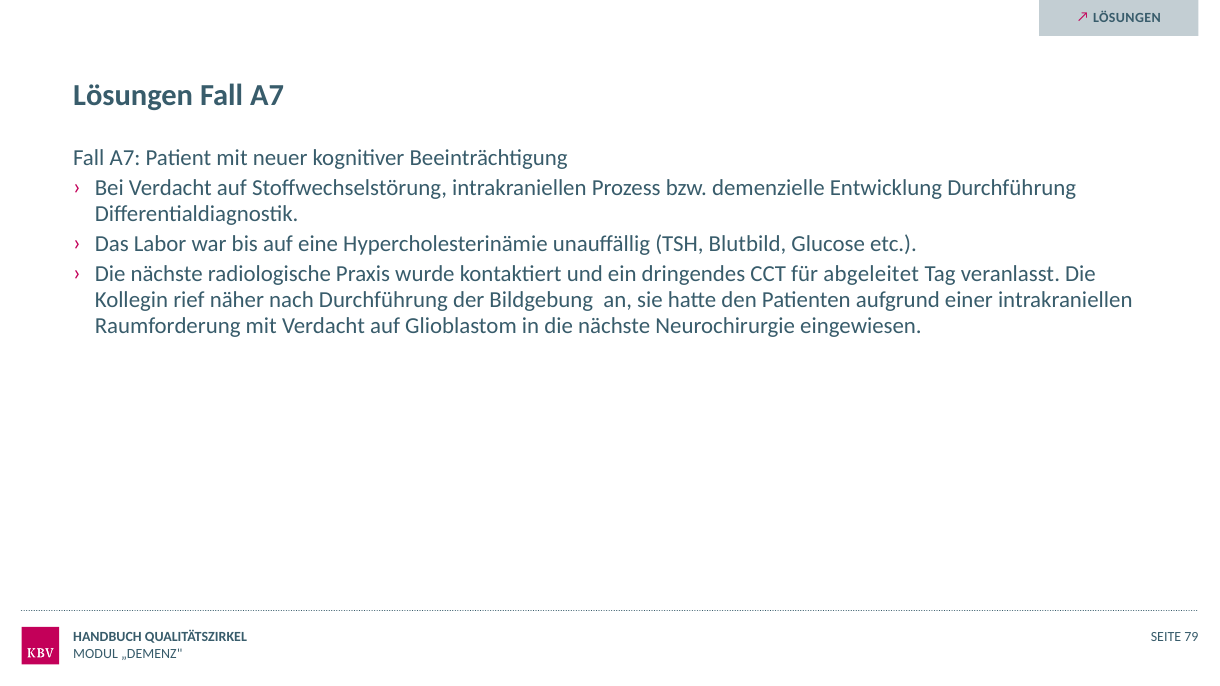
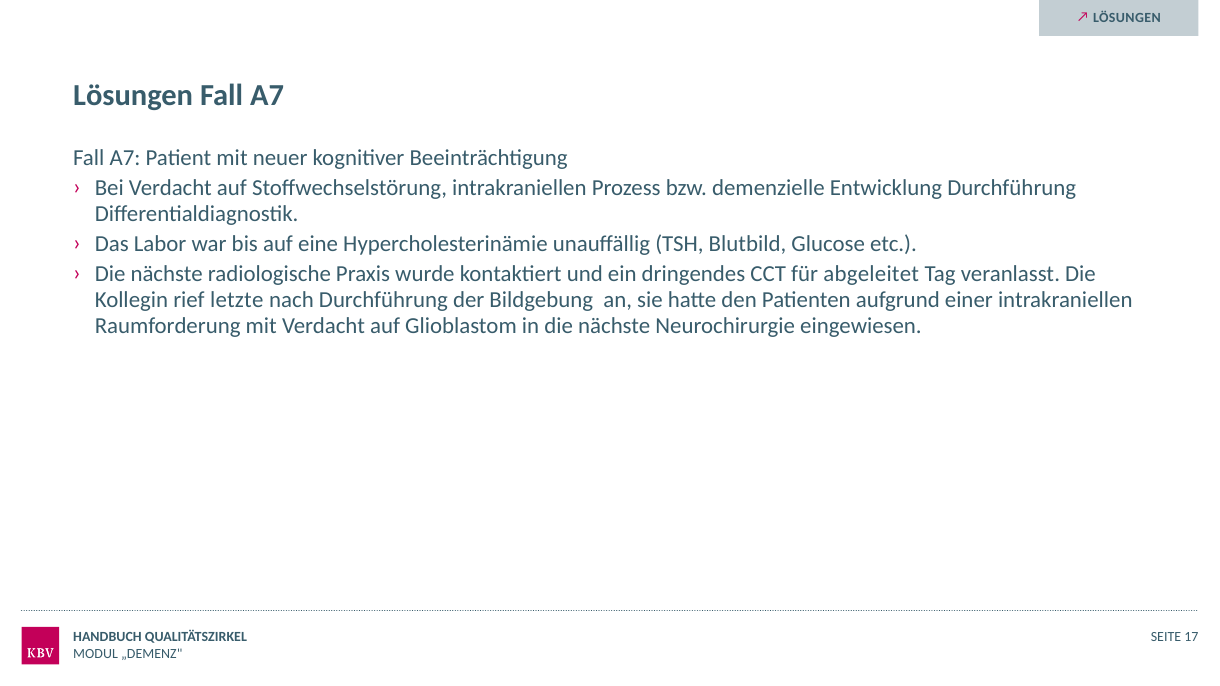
näher: näher -> letzte
79: 79 -> 17
